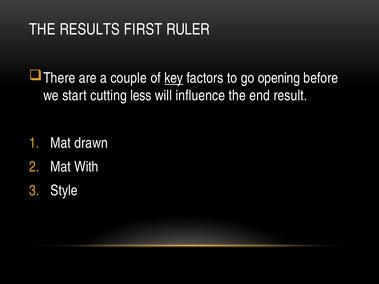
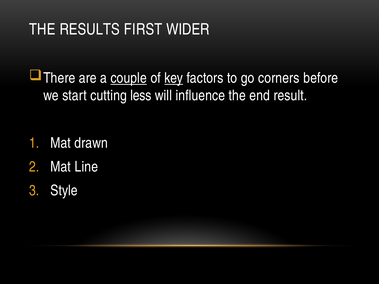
RULER: RULER -> WIDER
couple underline: none -> present
opening: opening -> corners
With: With -> Line
